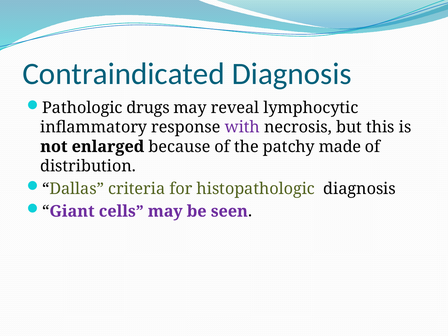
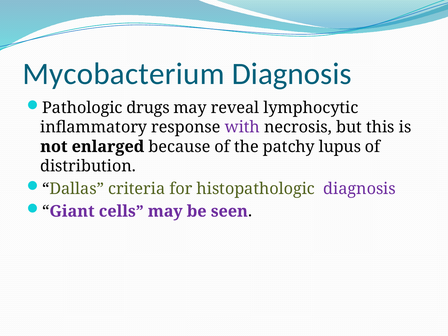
Contraindicated: Contraindicated -> Mycobacterium
made: made -> lupus
diagnosis at (360, 189) colour: black -> purple
